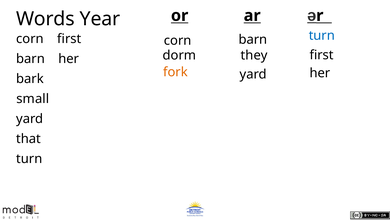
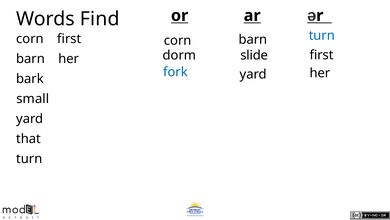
Year: Year -> Find
they: they -> slide
fork colour: orange -> blue
